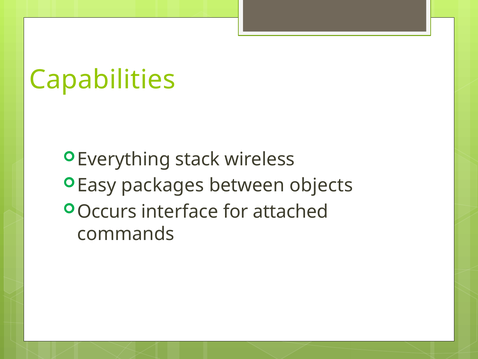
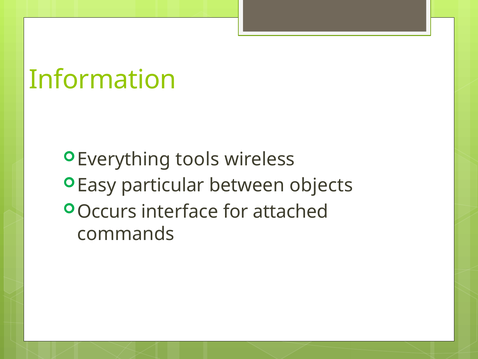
Capabilities: Capabilities -> Information
stack: stack -> tools
packages: packages -> particular
